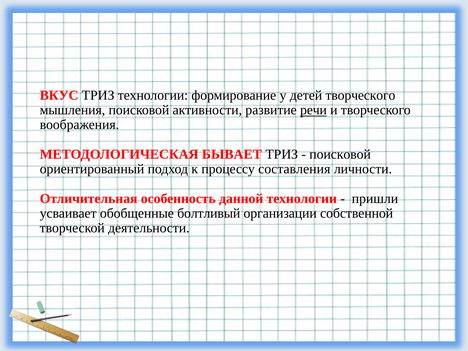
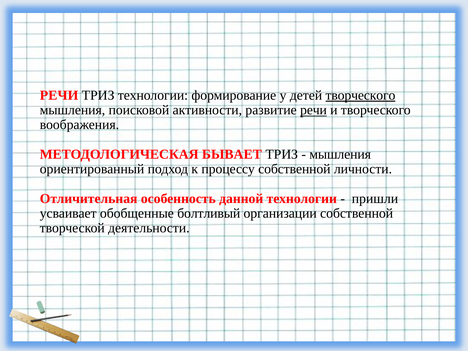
ВКУС at (59, 95): ВКУС -> РЕЧИ
творческого at (360, 95) underline: none -> present
поисковой at (340, 154): поисковой -> мышления
процессу составления: составления -> собственной
